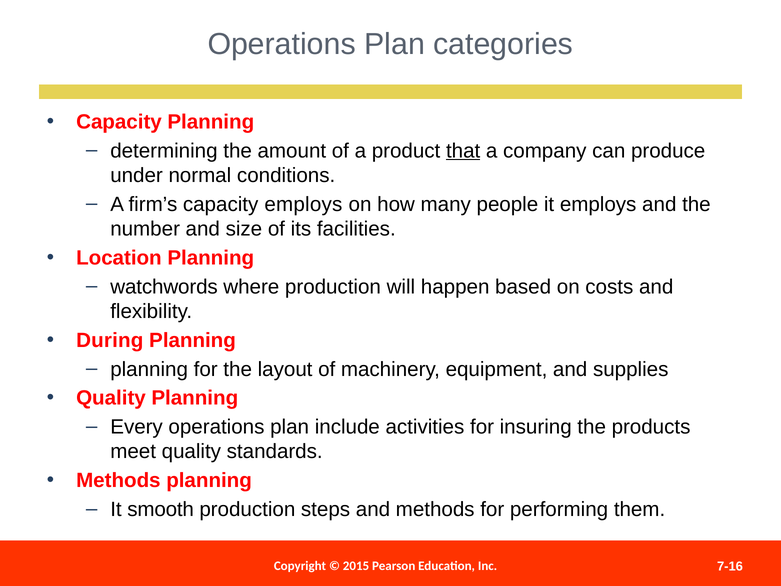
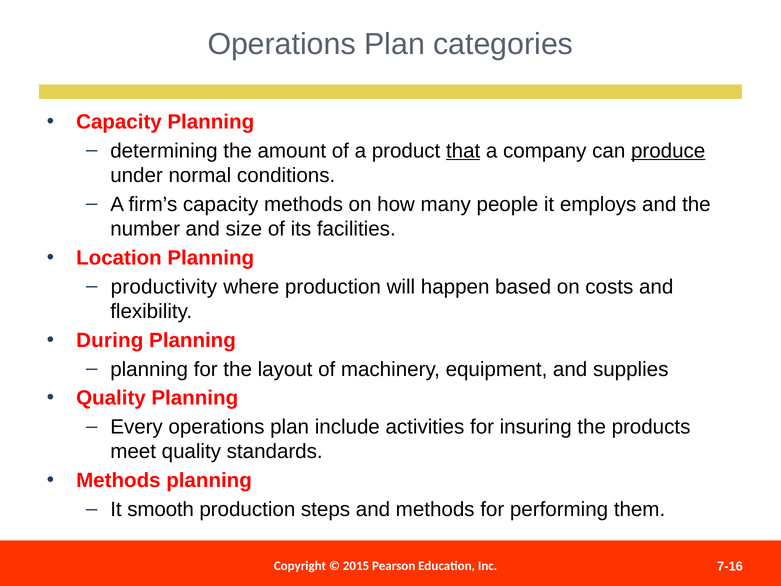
produce underline: none -> present
capacity employs: employs -> methods
watchwords: watchwords -> productivity
